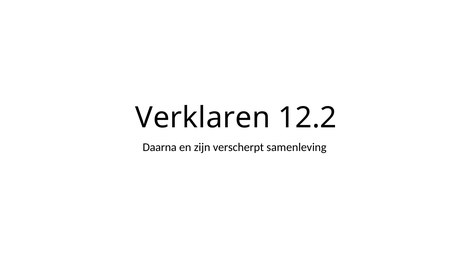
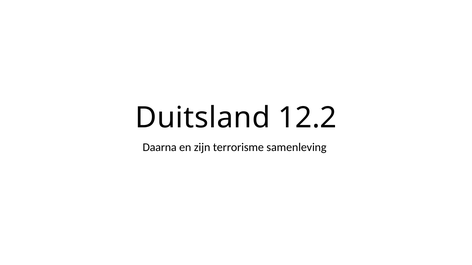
Verklaren: Verklaren -> Duitsland
verscherpt: verscherpt -> terrorisme
